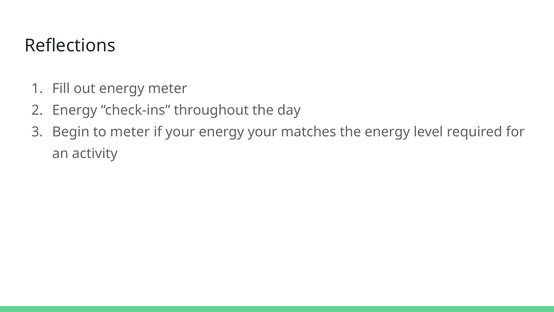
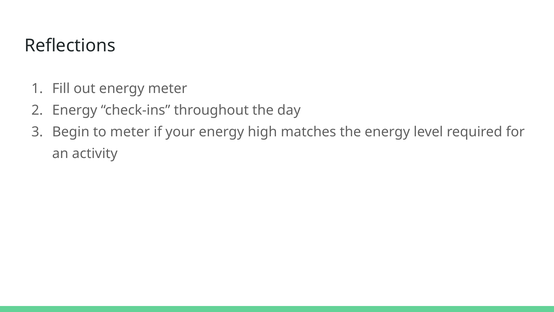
energy your: your -> high
